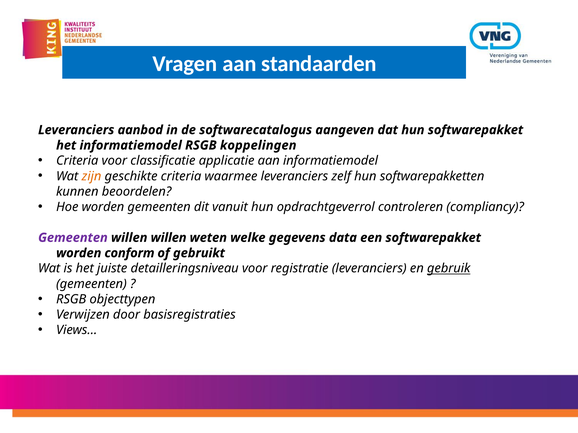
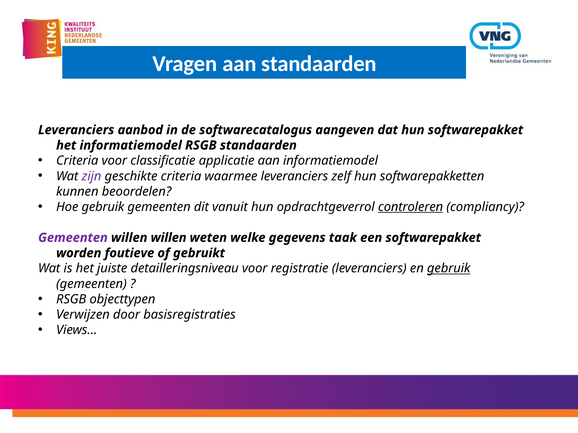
RSGB koppelingen: koppelingen -> standaarden
zijn colour: orange -> purple
Hoe worden: worden -> gebruik
controleren underline: none -> present
data: data -> taak
conform: conform -> foutieve
